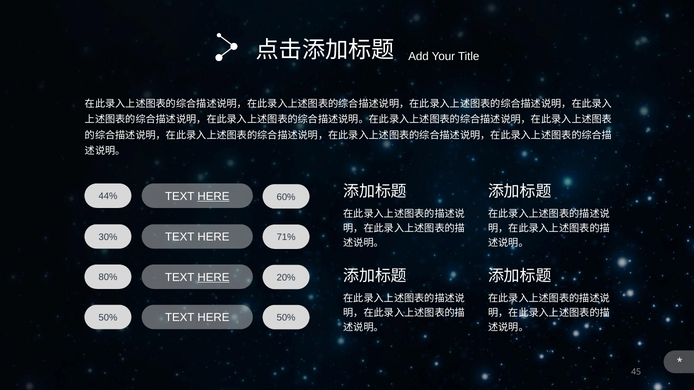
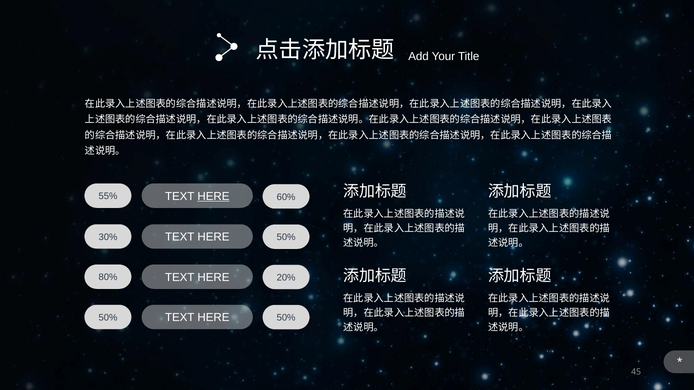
44%: 44% -> 55%
71% at (286, 238): 71% -> 50%
HERE at (213, 278) underline: present -> none
